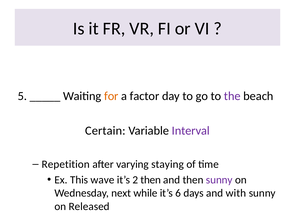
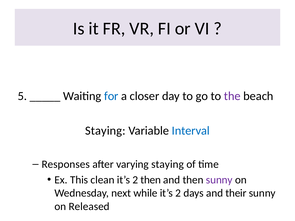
for colour: orange -> blue
factor: factor -> closer
Certain at (105, 131): Certain -> Staying
Interval colour: purple -> blue
Repetition: Repetition -> Responses
wave: wave -> clean
6 at (178, 193): 6 -> 2
with: with -> their
